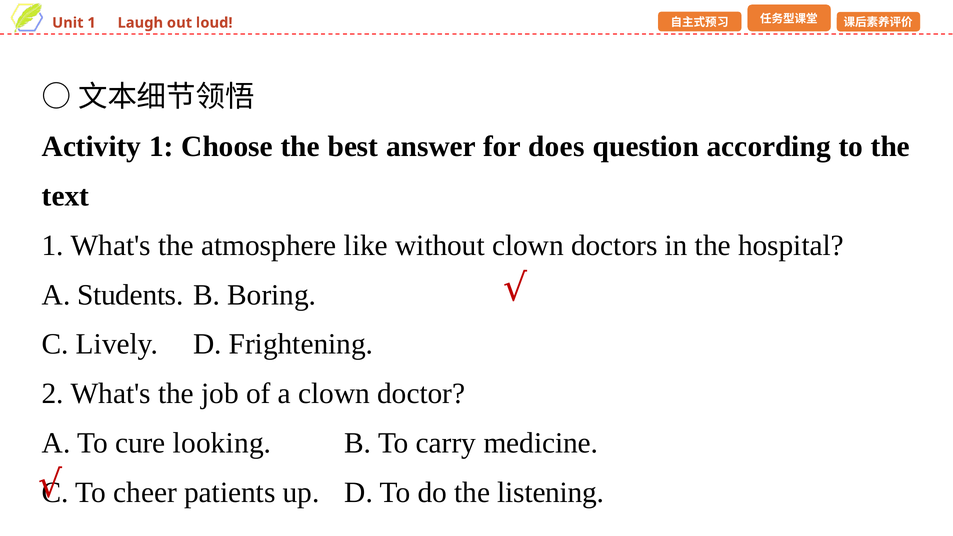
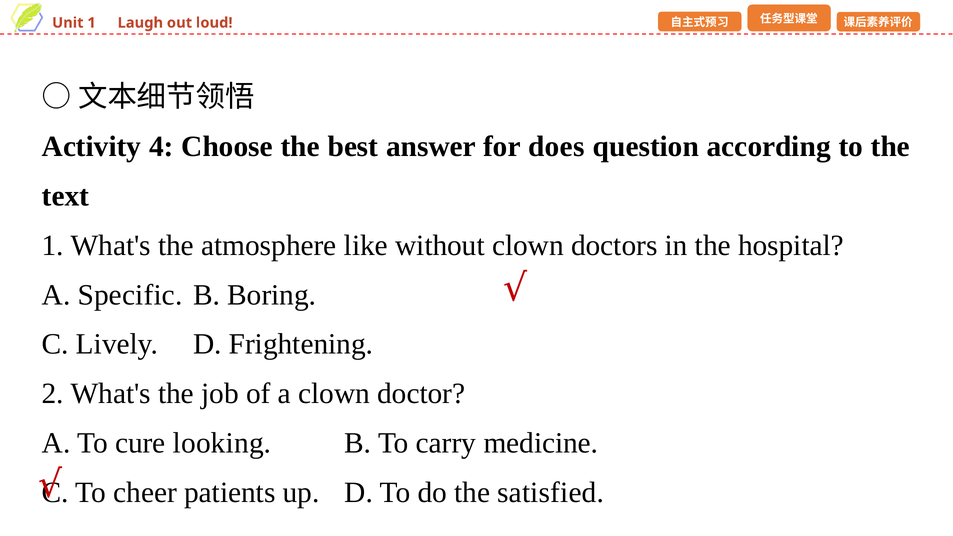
Activity 1: 1 -> 4
Students: Students -> Specific
listening: listening -> satisfied
